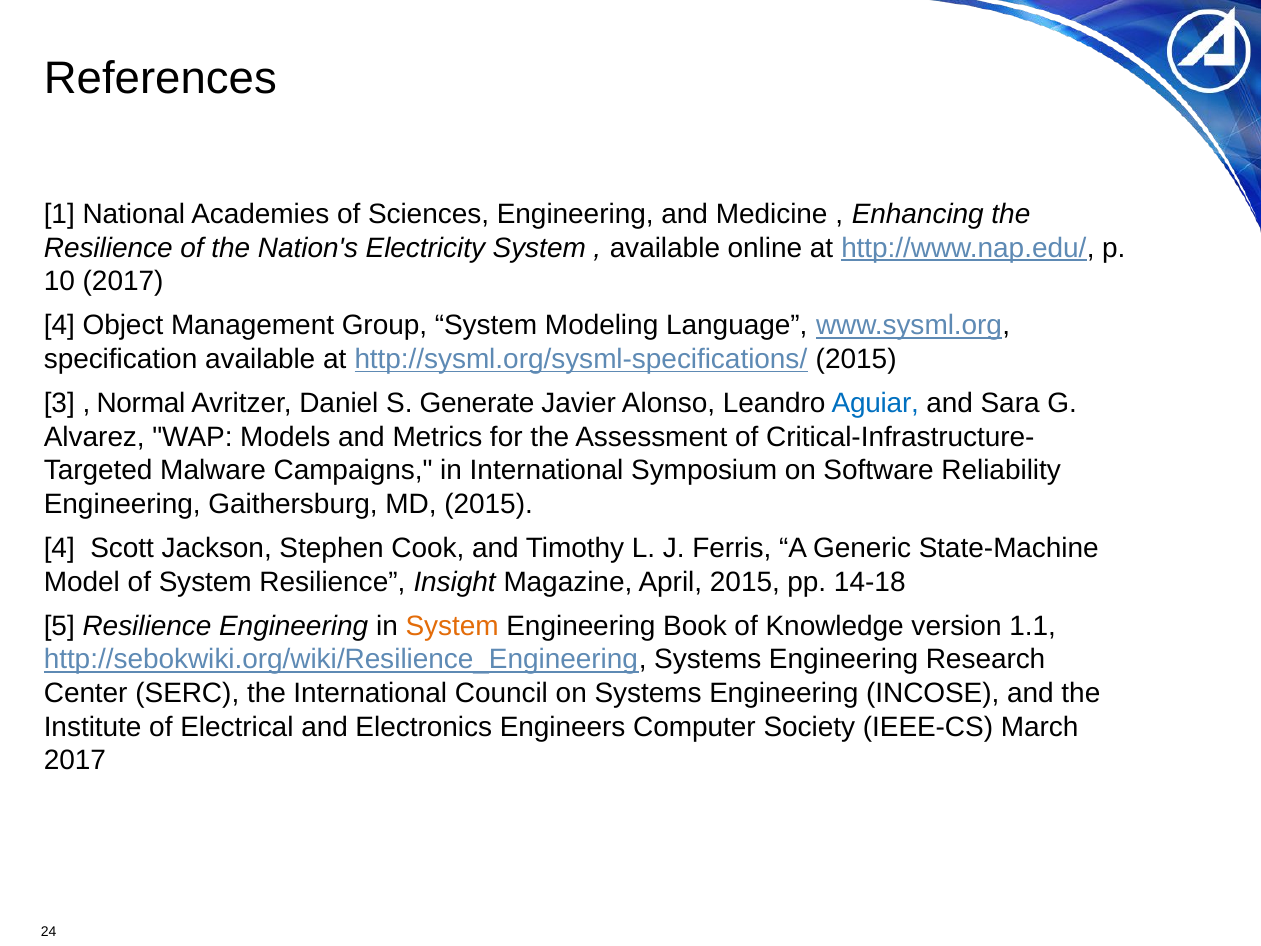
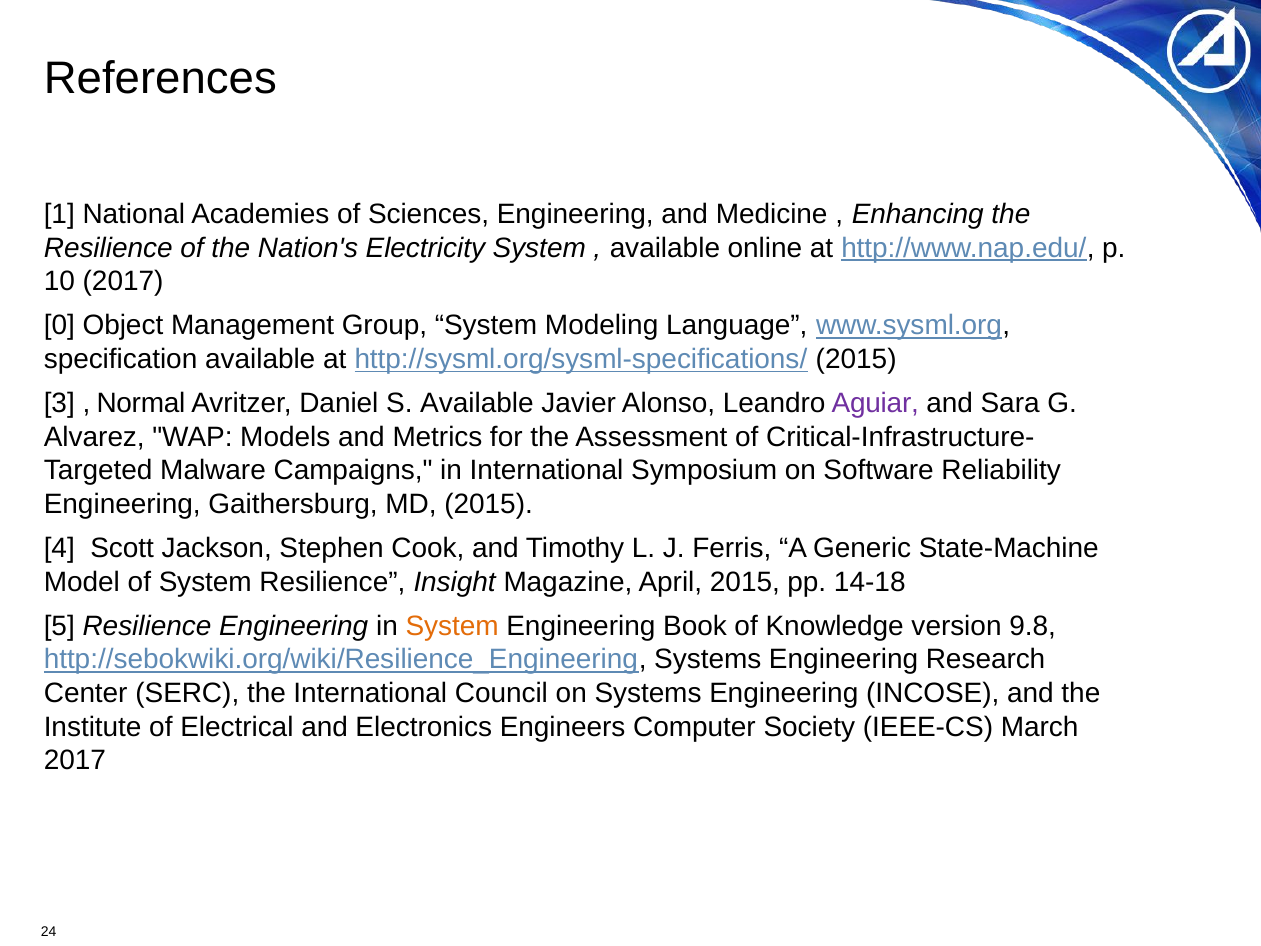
4 at (59, 325): 4 -> 0
S Generate: Generate -> Available
Aguiar colour: blue -> purple
1.1: 1.1 -> 9.8
